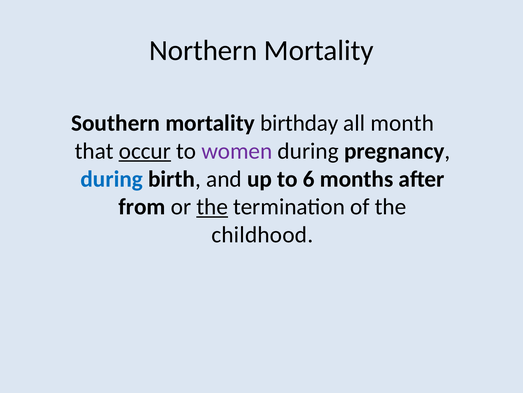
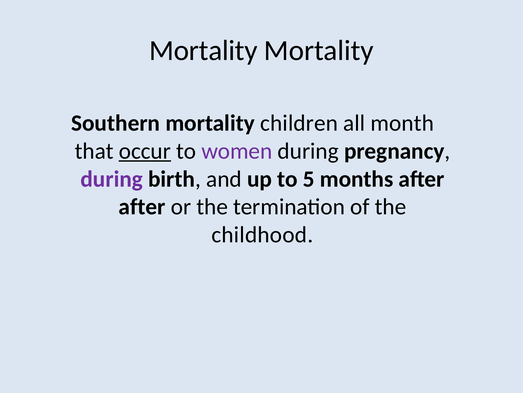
Northern at (203, 50): Northern -> Mortality
birthday: birthday -> children
during at (112, 179) colour: blue -> purple
6: 6 -> 5
from at (142, 207): from -> after
the at (212, 207) underline: present -> none
